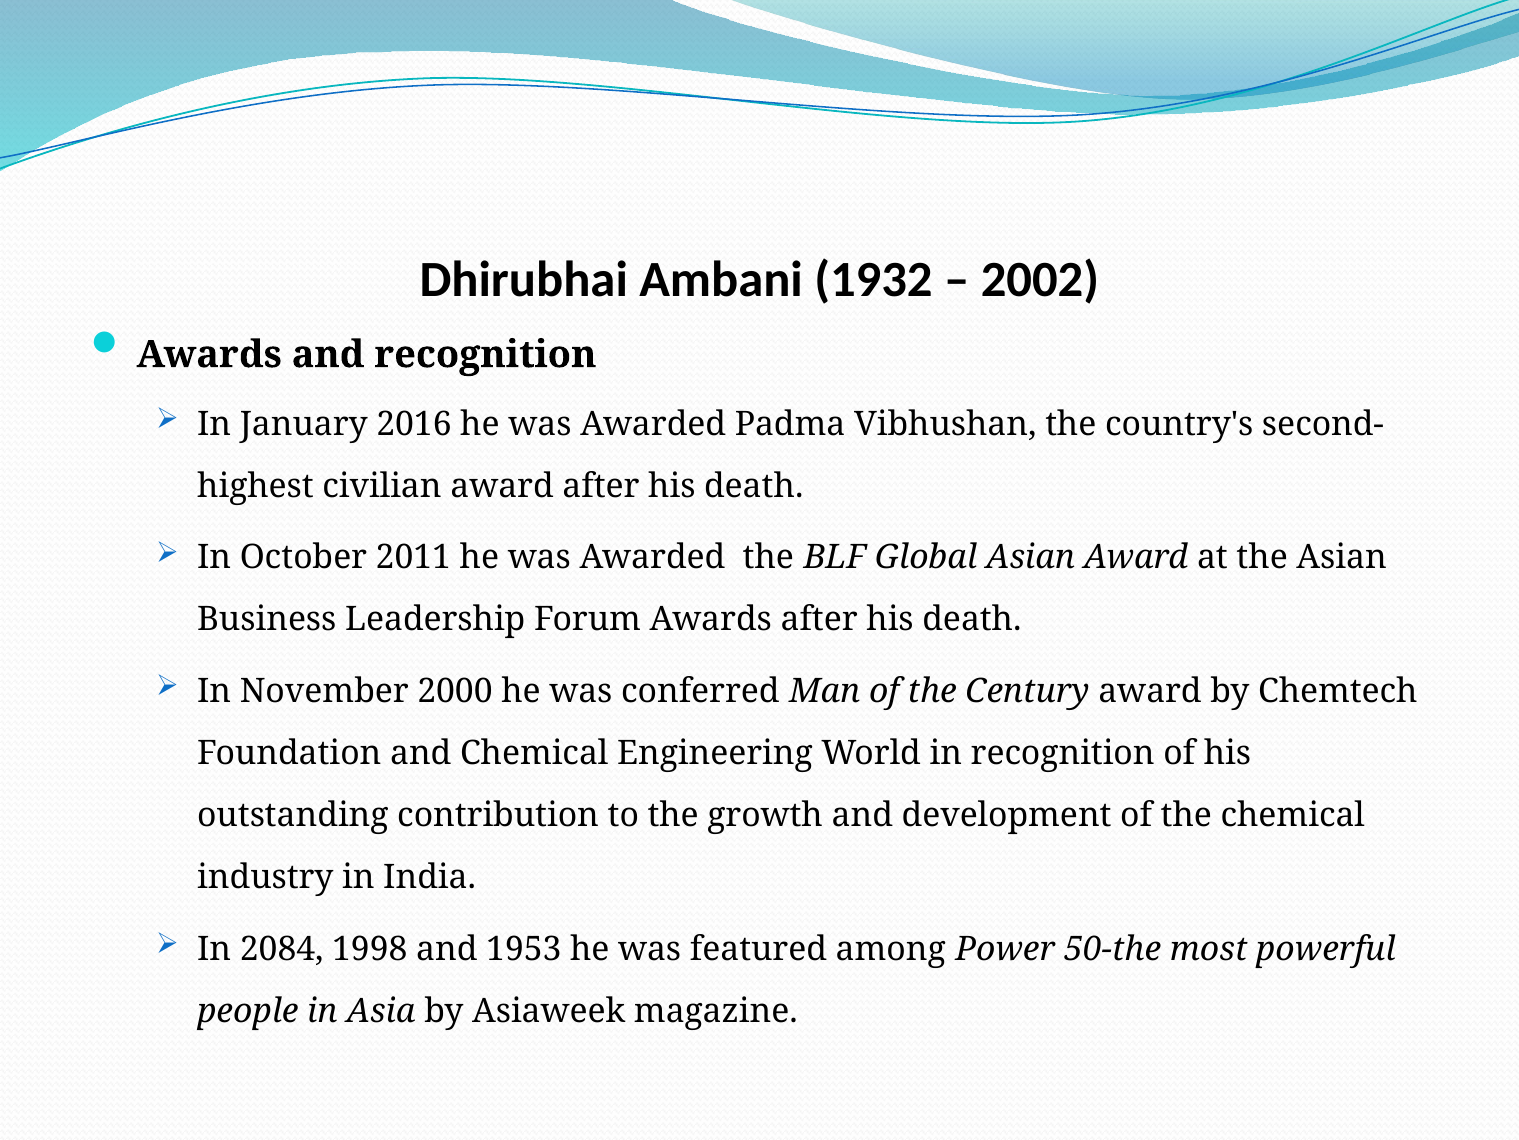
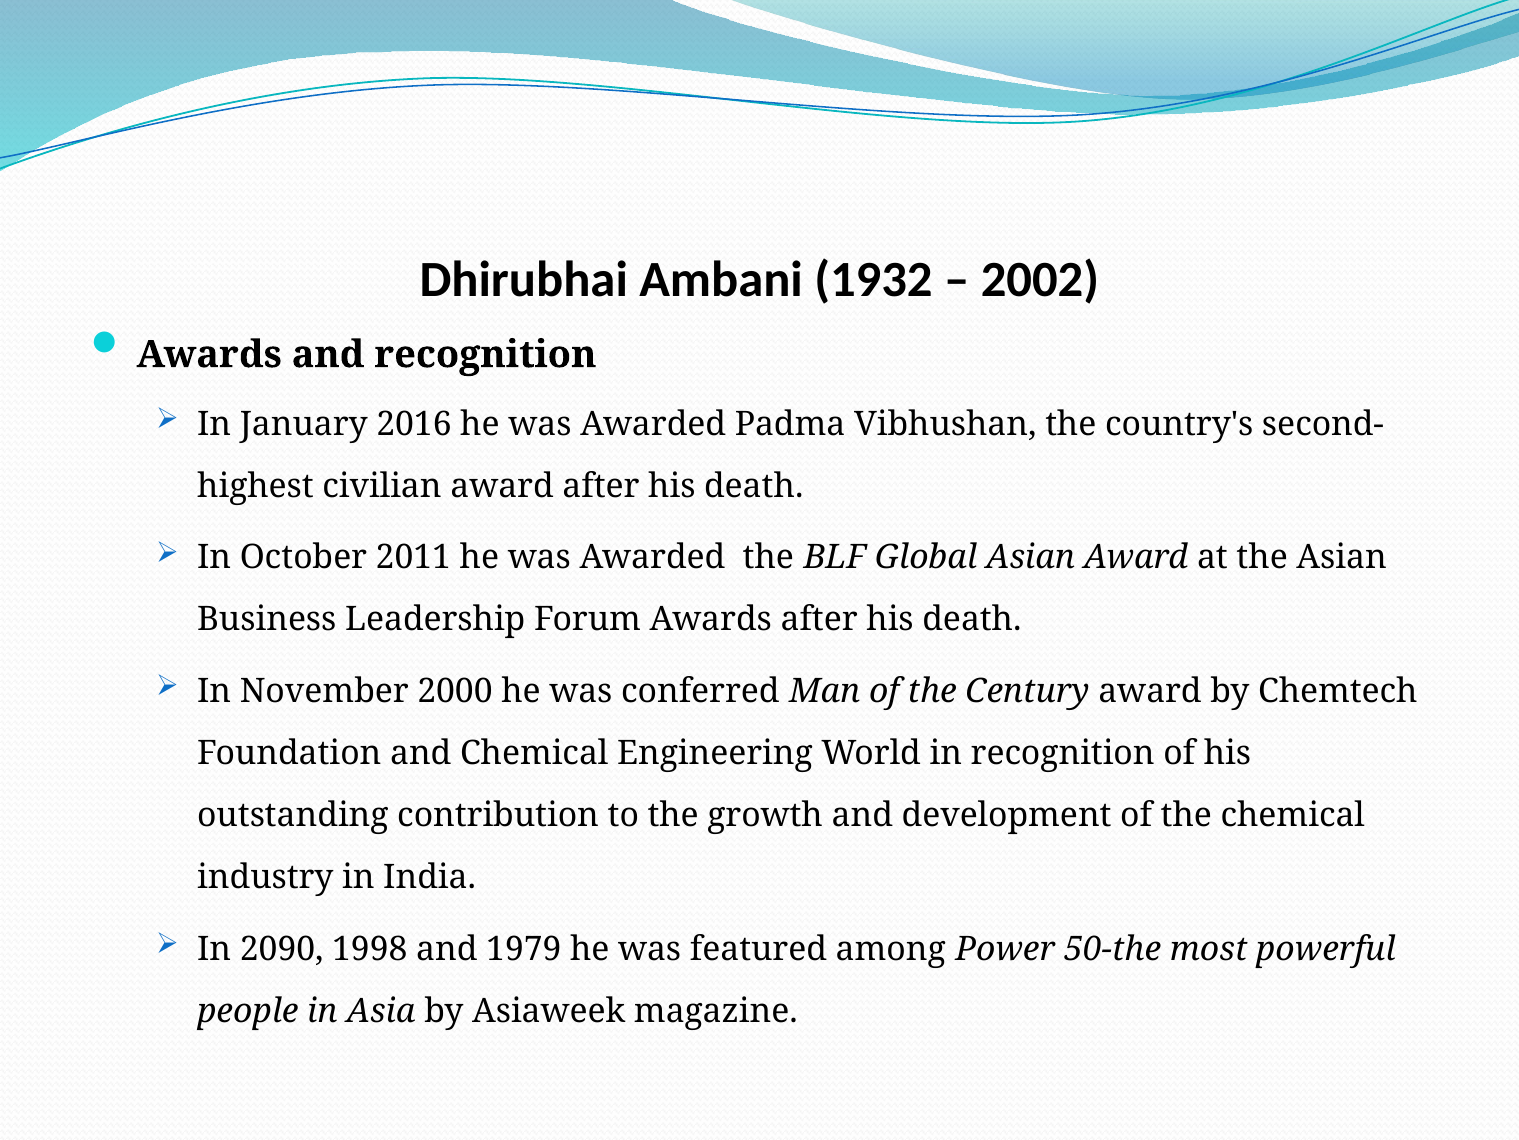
2084: 2084 -> 2090
1953: 1953 -> 1979
